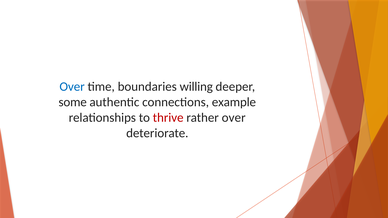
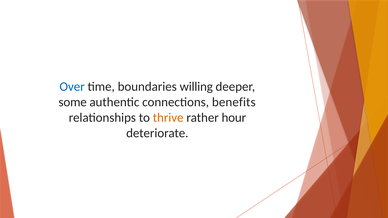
example: example -> benefits
thrive colour: red -> orange
rather over: over -> hour
